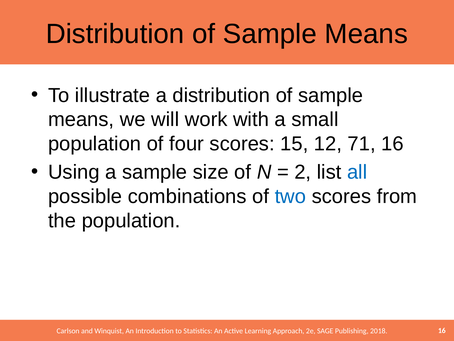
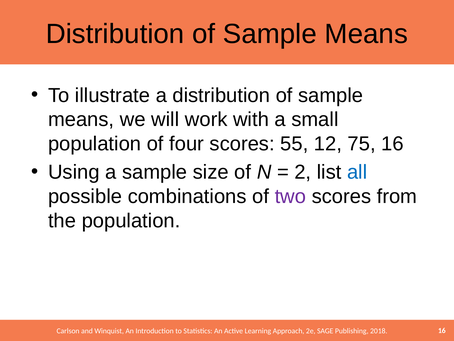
15: 15 -> 55
71: 71 -> 75
two colour: blue -> purple
